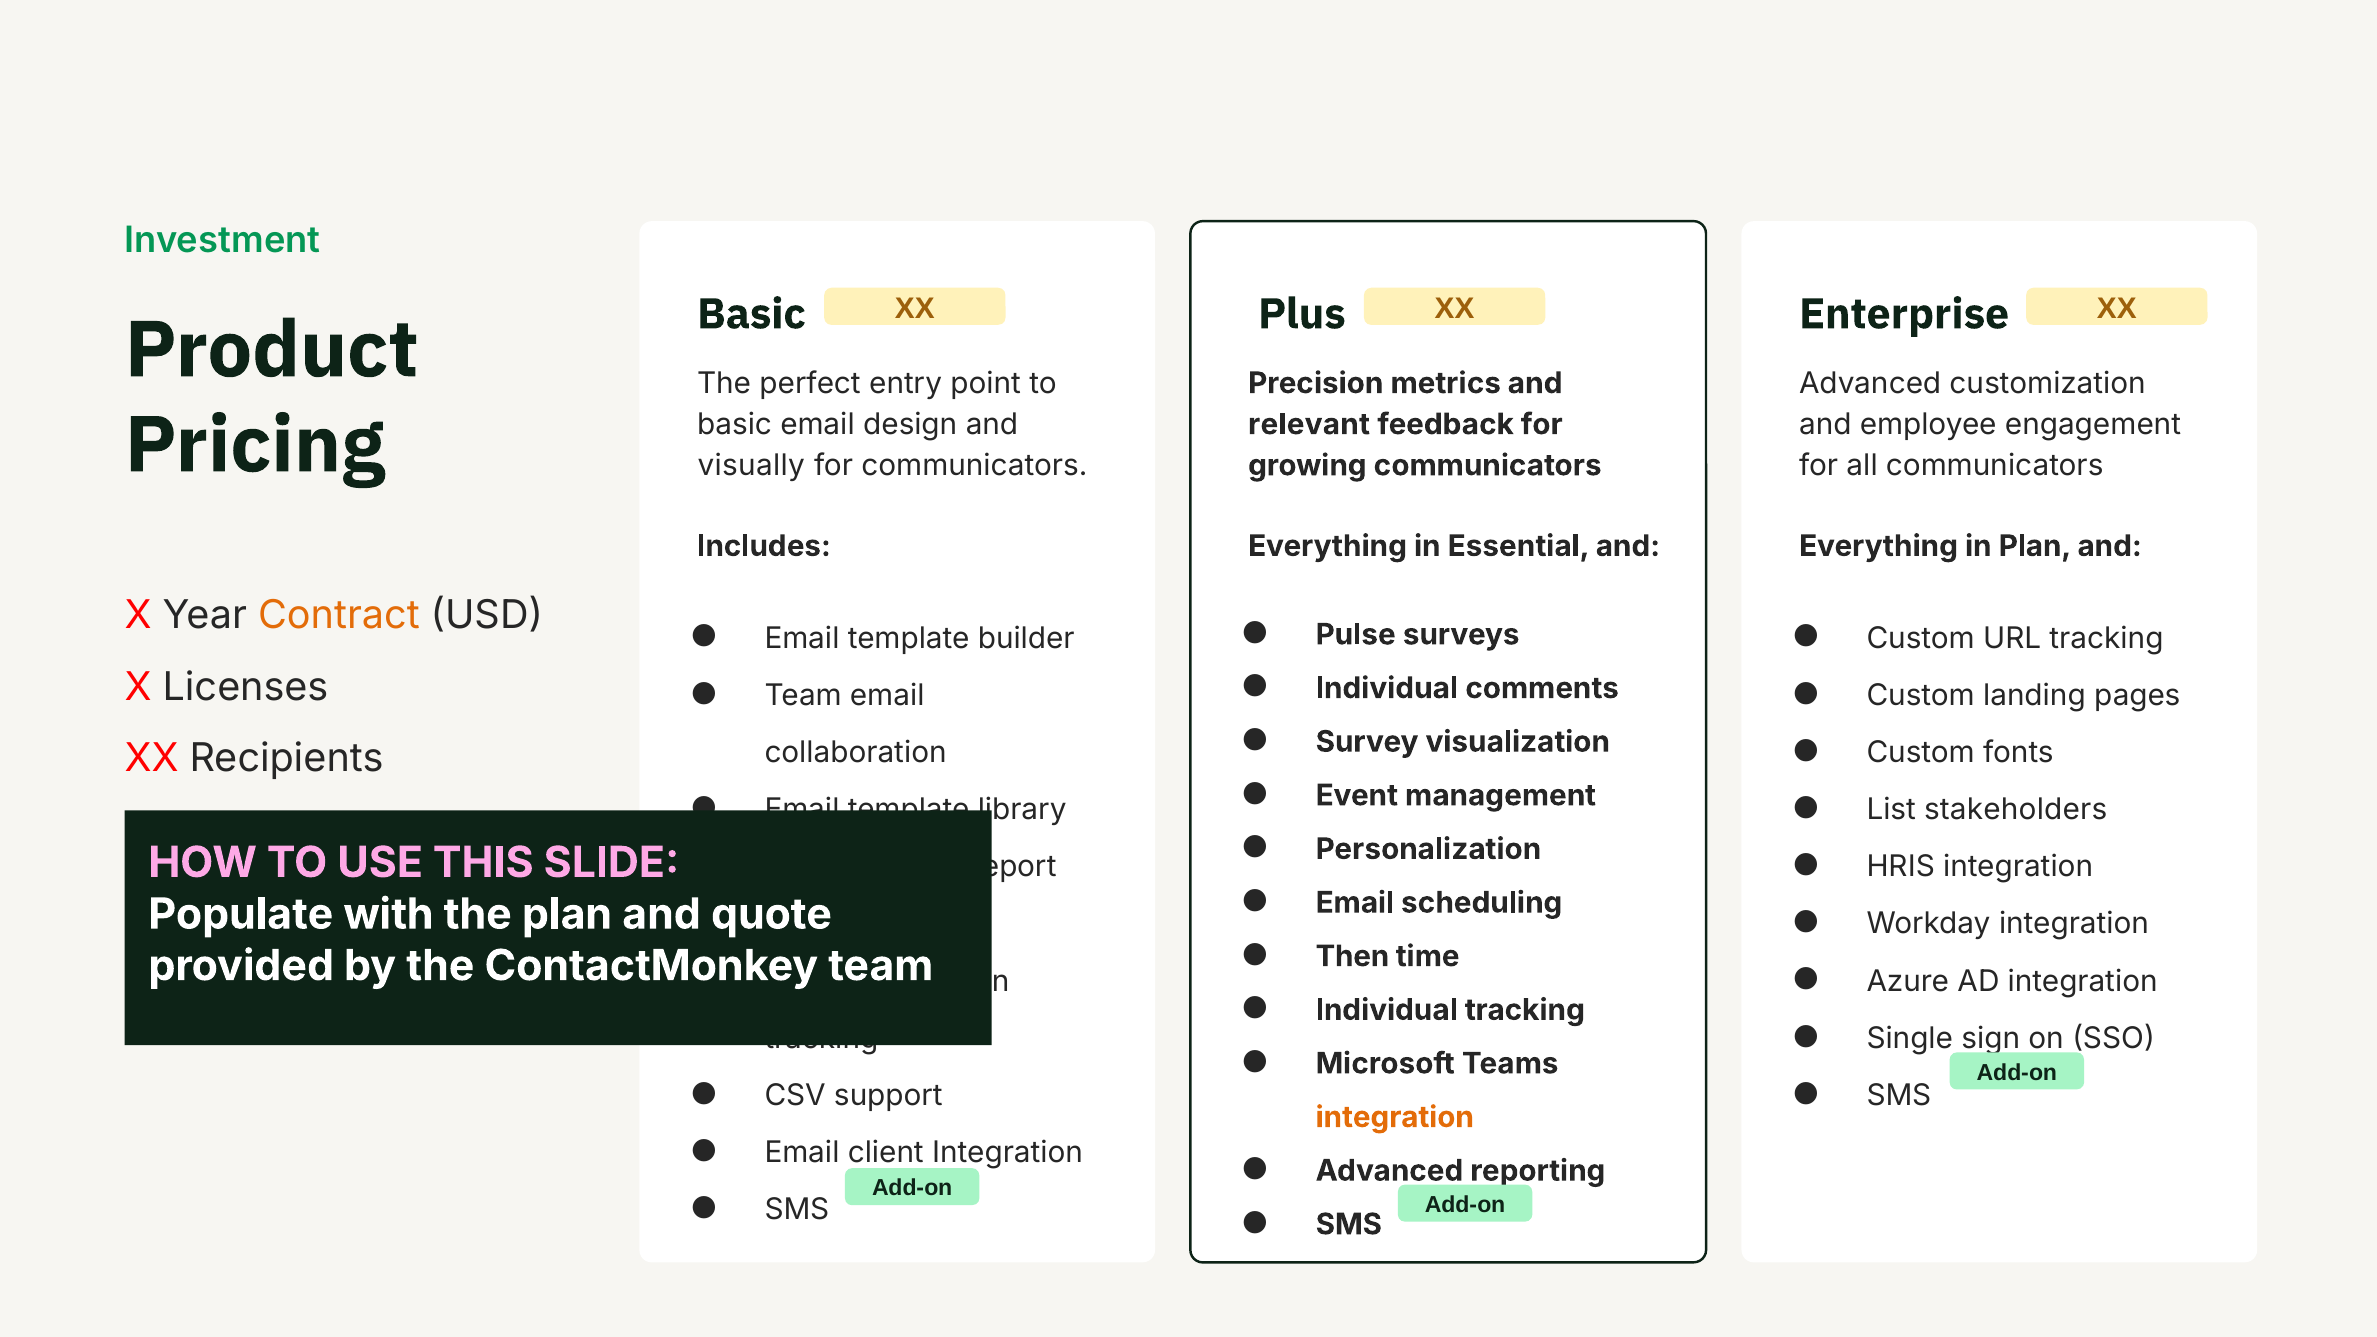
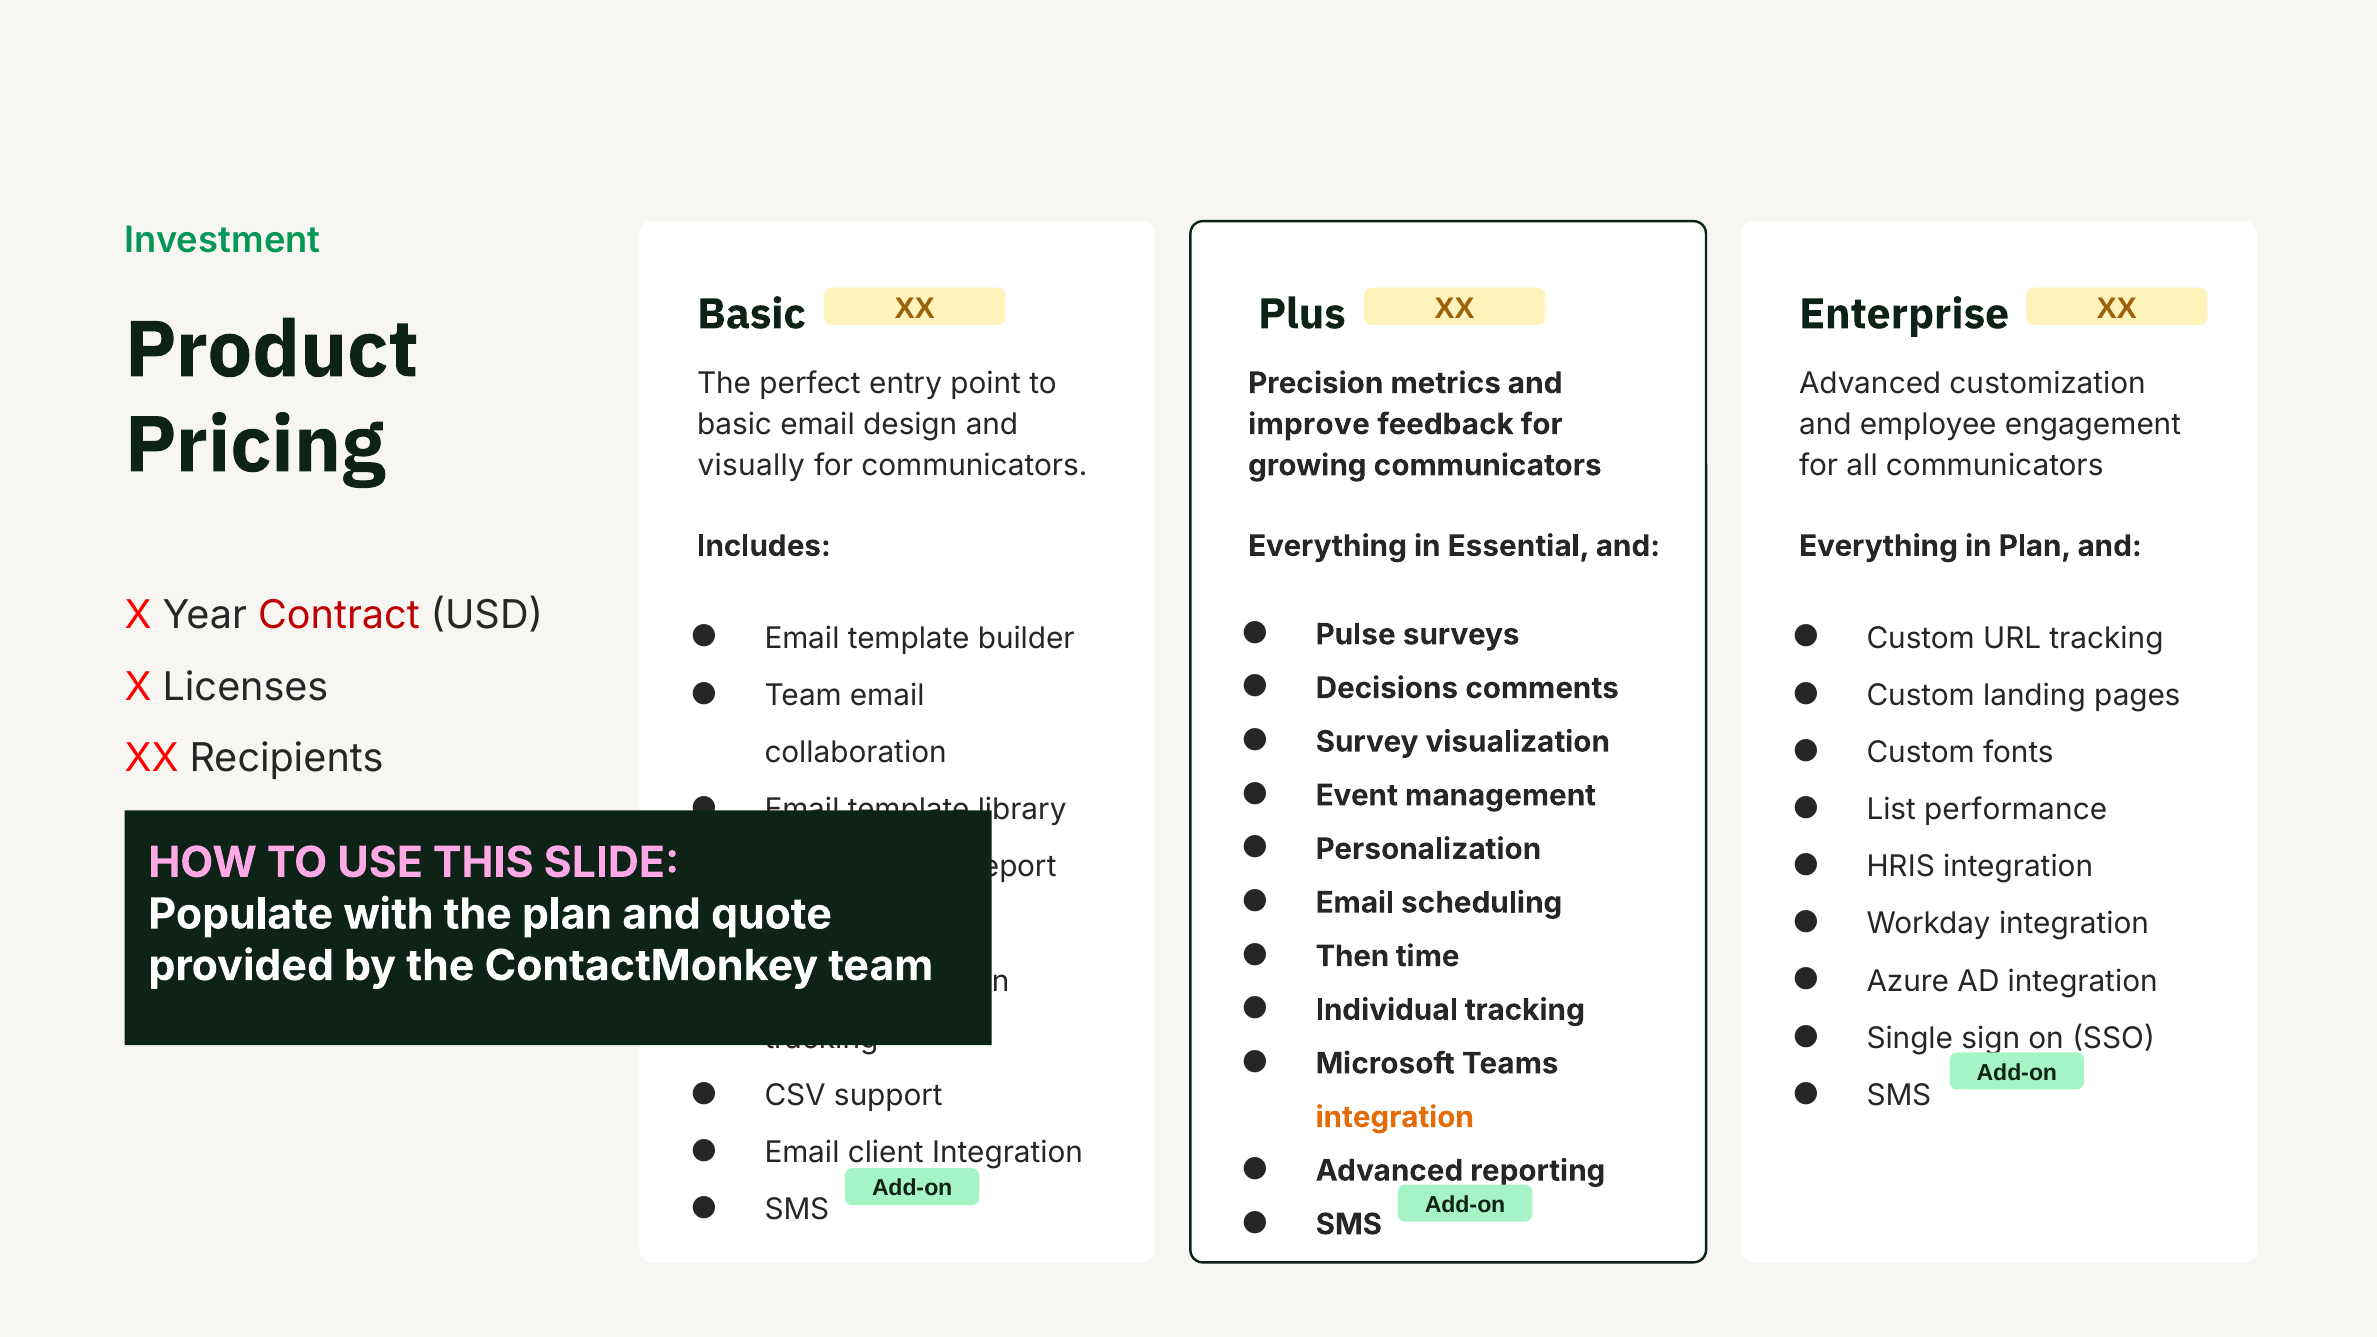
relevant: relevant -> improve
Contract colour: orange -> red
Individual at (1387, 688): Individual -> Decisions
stakeholders: stakeholders -> performance
